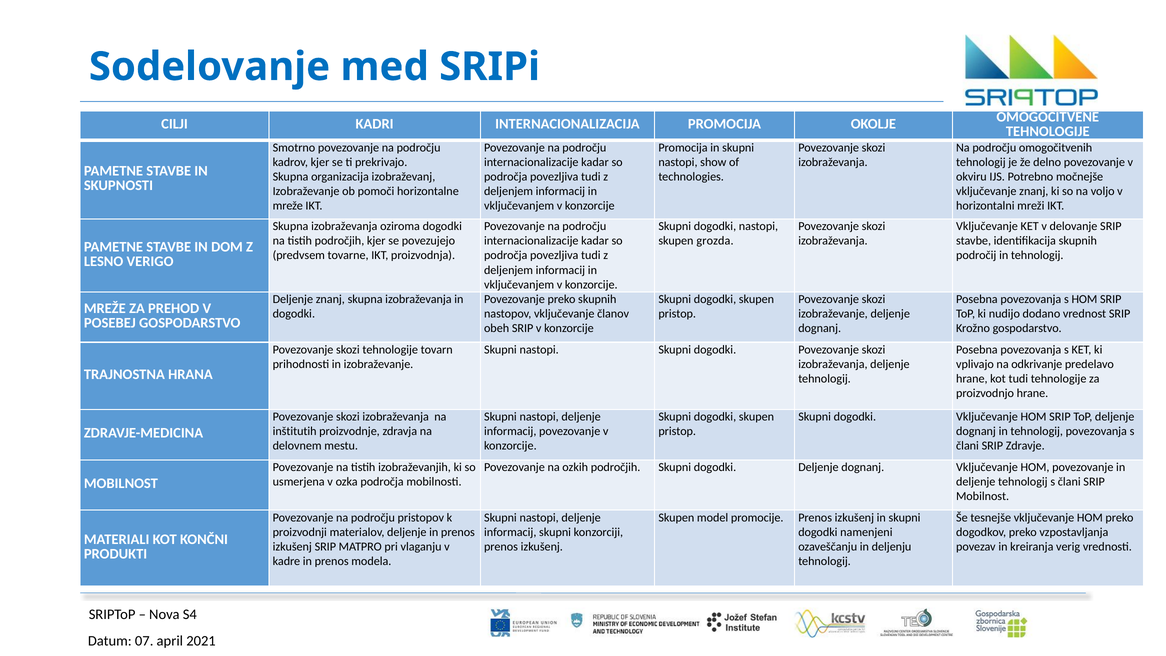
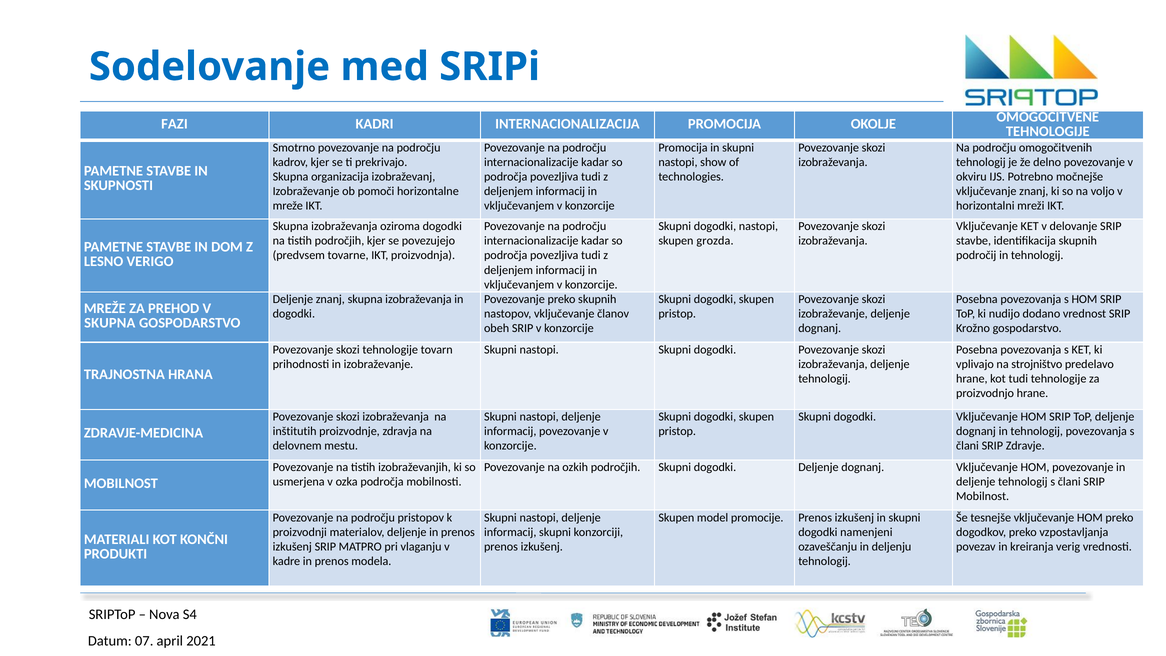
CILJI: CILJI -> FAZI
POSEBEJ at (110, 323): POSEBEJ -> SKUPNA
odkrivanje: odkrivanje -> strojništvo
